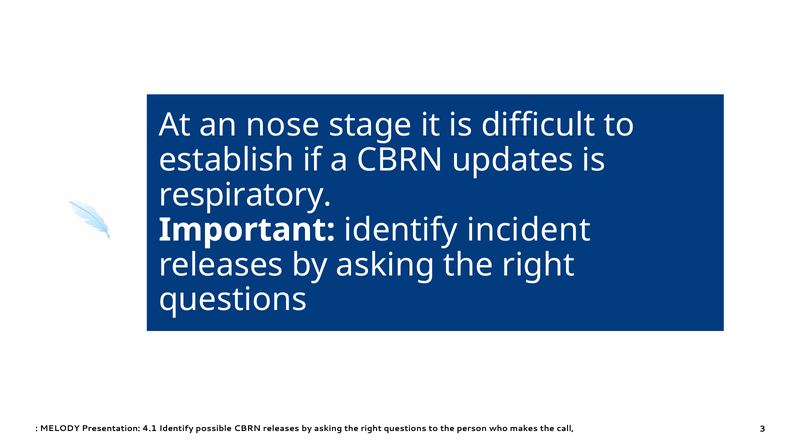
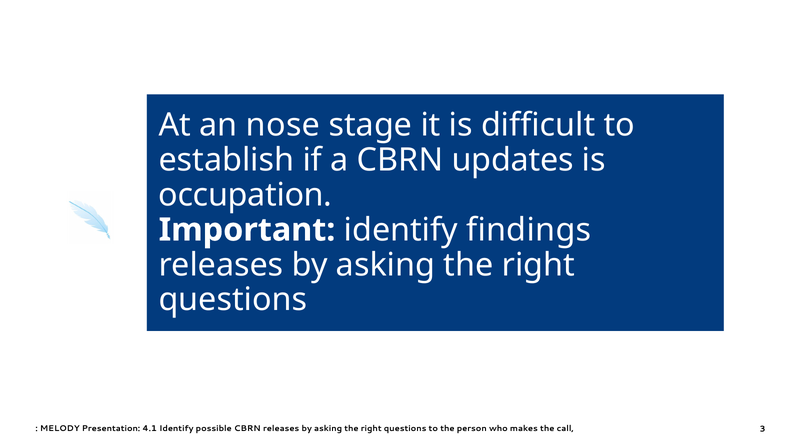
respiratory: respiratory -> occupation
incident: incident -> findings
